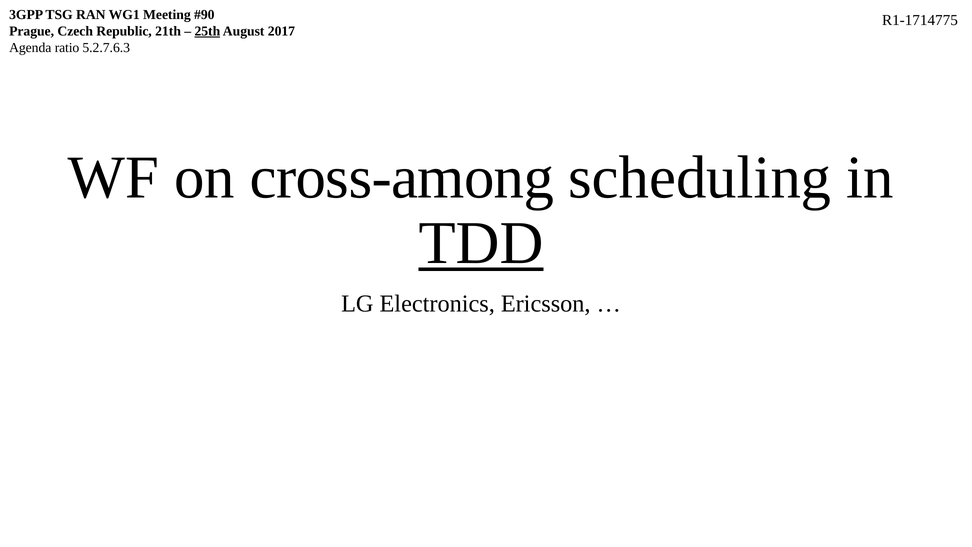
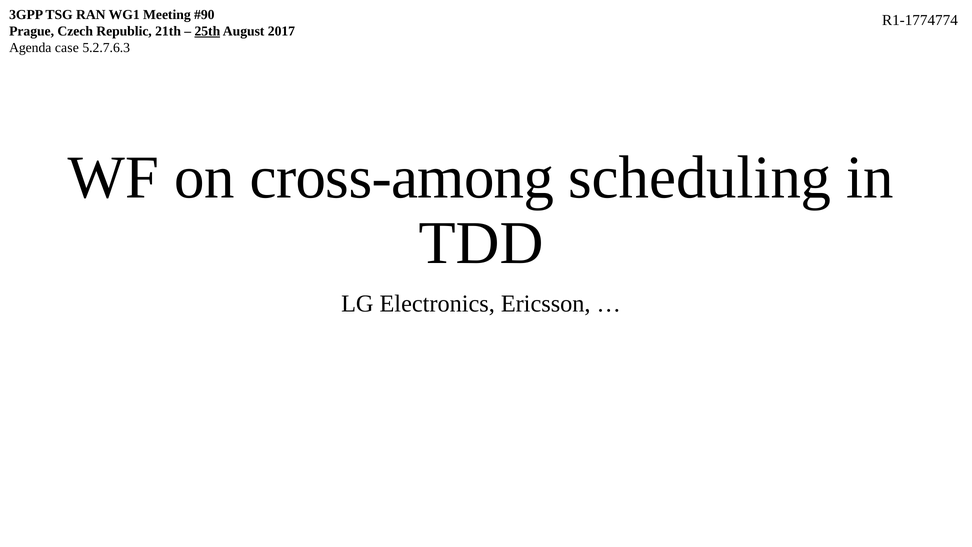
R1-1714775: R1-1714775 -> R1-1774774
ratio: ratio -> case
TDD underline: present -> none
